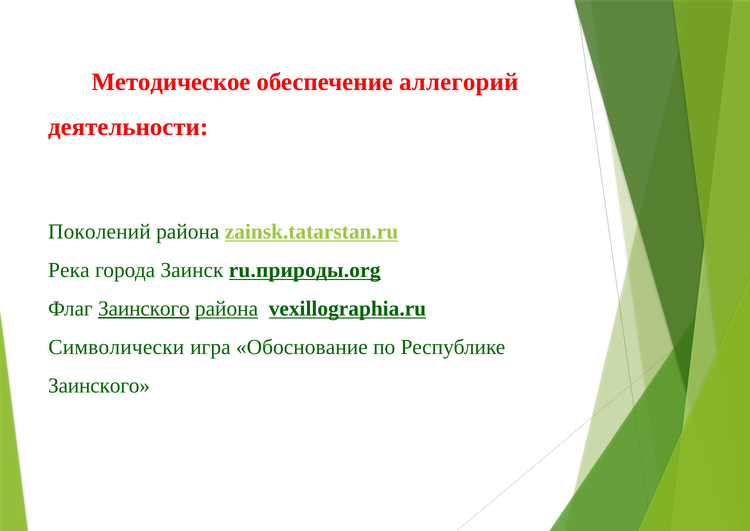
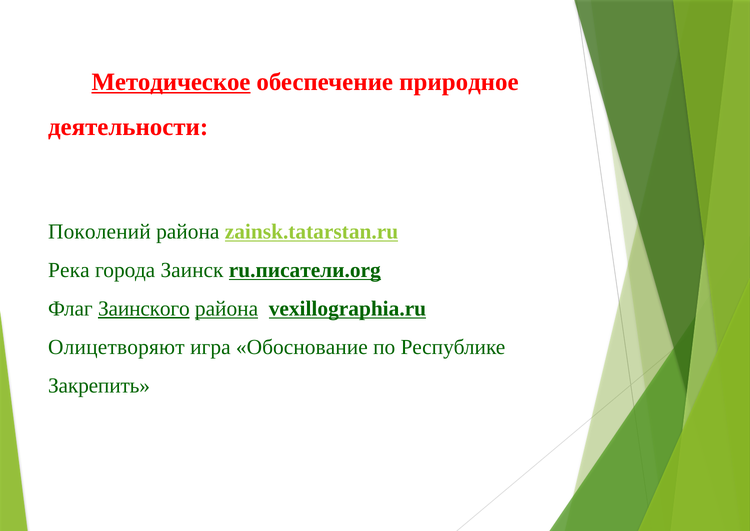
Методическое underline: none -> present
аллегорий: аллегорий -> природное
ru.природы.org: ru.природы.org -> ru.писатели.org
Символически: Символически -> Олицетворяют
Заинского at (99, 385): Заинского -> Закрепить
